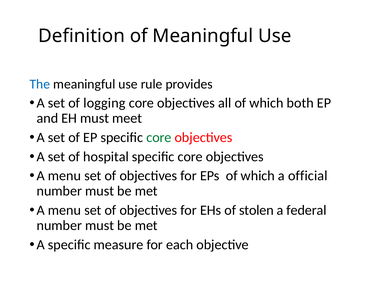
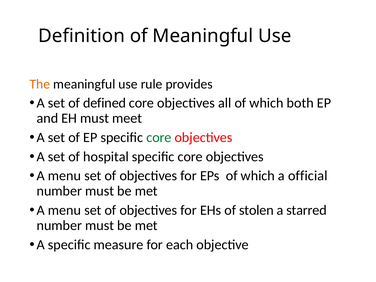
The colour: blue -> orange
logging: logging -> defined
federal: federal -> starred
